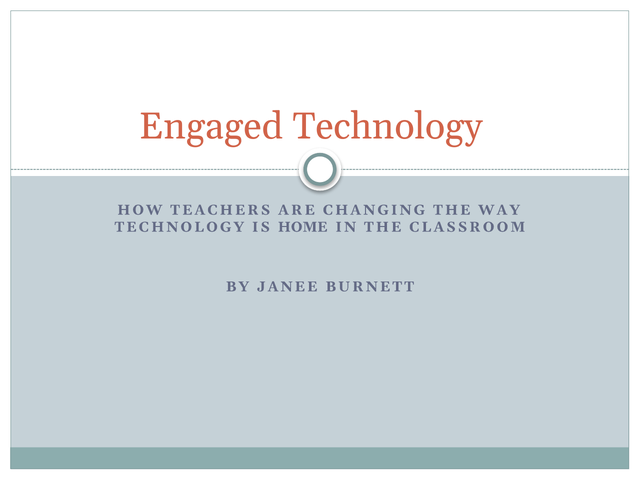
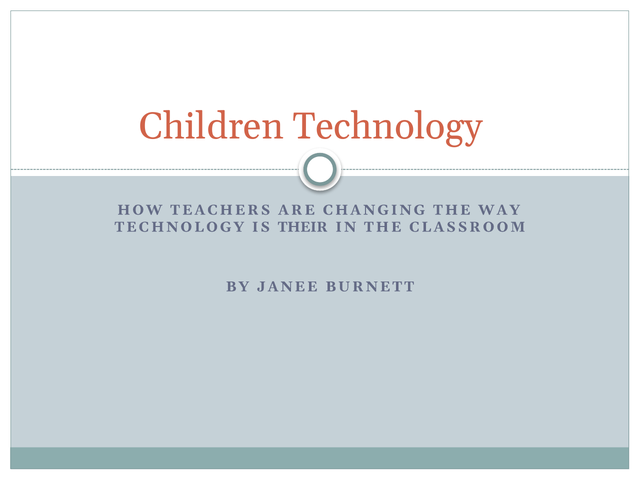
Engaged: Engaged -> Children
HOME: HOME -> THEIR
